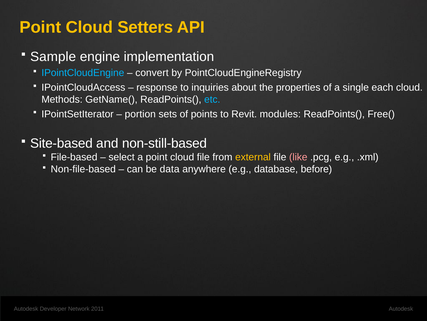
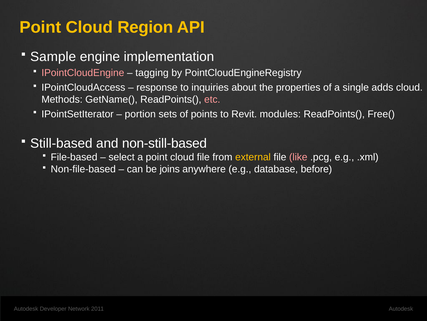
Setters: Setters -> Region
IPointCloudEngine colour: light blue -> pink
convert: convert -> tagging
each: each -> adds
etc colour: light blue -> pink
Site-based: Site-based -> Still-based
data: data -> joins
